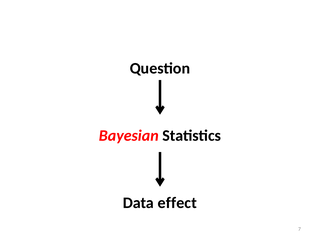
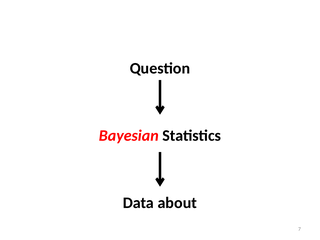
effect: effect -> about
